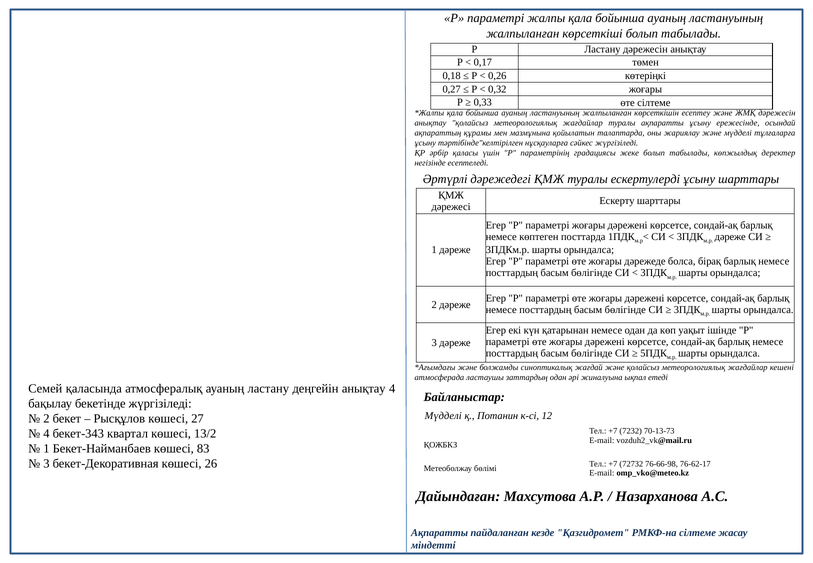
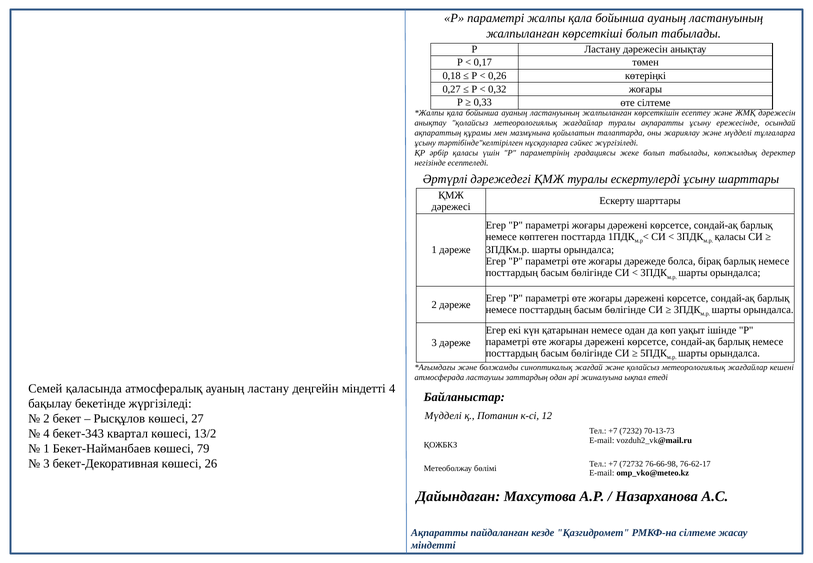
дәреже at (730, 237): дәреже -> қаласы
деңгейін анықтау: анықтау -> міндетті
83: 83 -> 79
